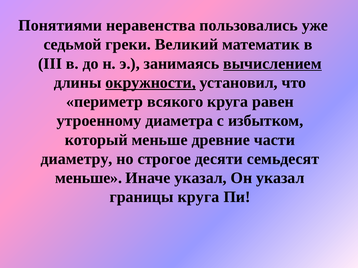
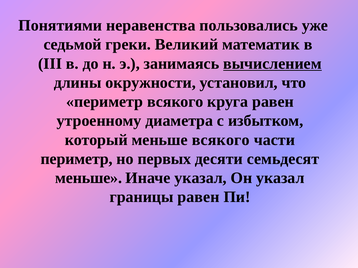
окружности underline: present -> none
меньше древние: древние -> всякого
диаметру at (77, 159): диаметру -> периметр
строгое: строгое -> первых
границы круга: круга -> равен
